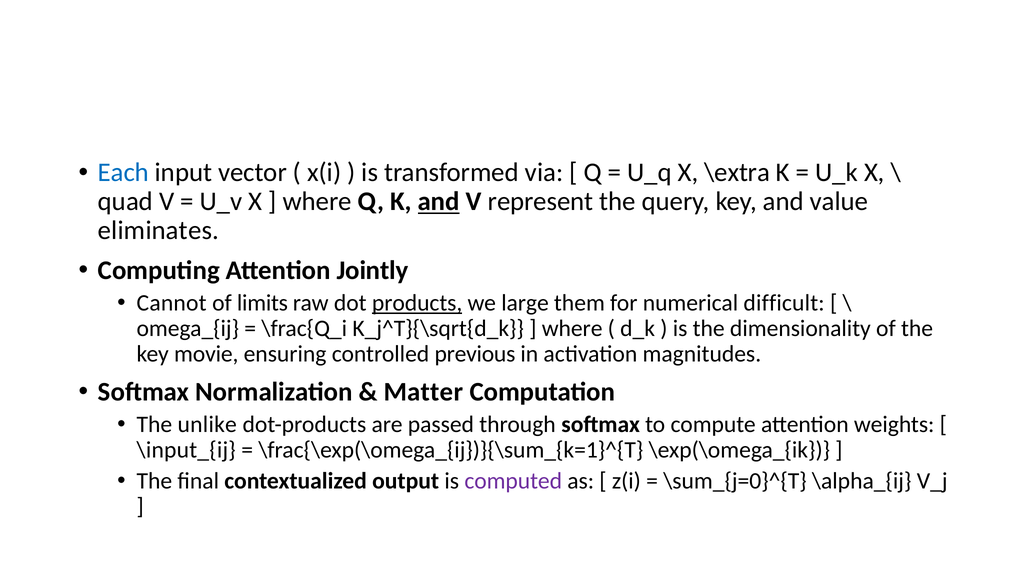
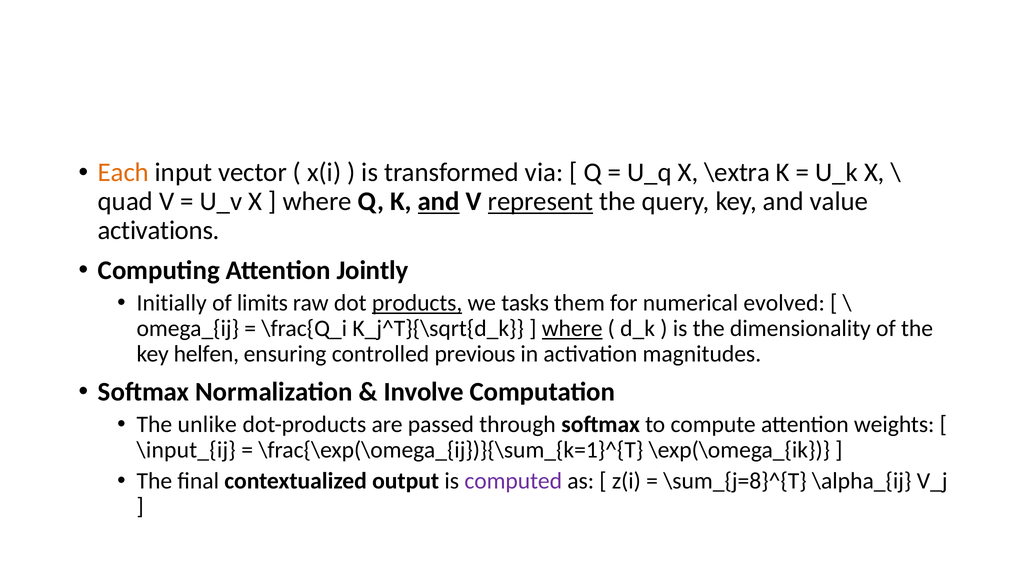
Each colour: blue -> orange
represent underline: none -> present
eliminates: eliminates -> activations
Cannot: Cannot -> Initially
large: large -> tasks
difficult: difficult -> evolved
where at (572, 328) underline: none -> present
movie: movie -> helfen
Matter: Matter -> Involve
\sum_{j=0}^{T: \sum_{j=0}^{T -> \sum_{j=8}^{T
